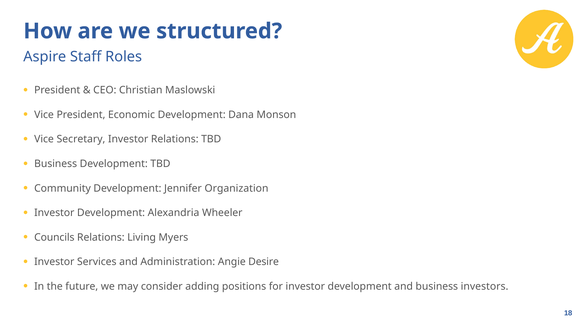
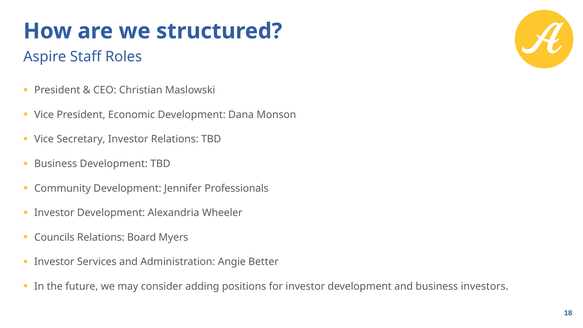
Organization: Organization -> Professionals
Living: Living -> Board
Desire: Desire -> Better
